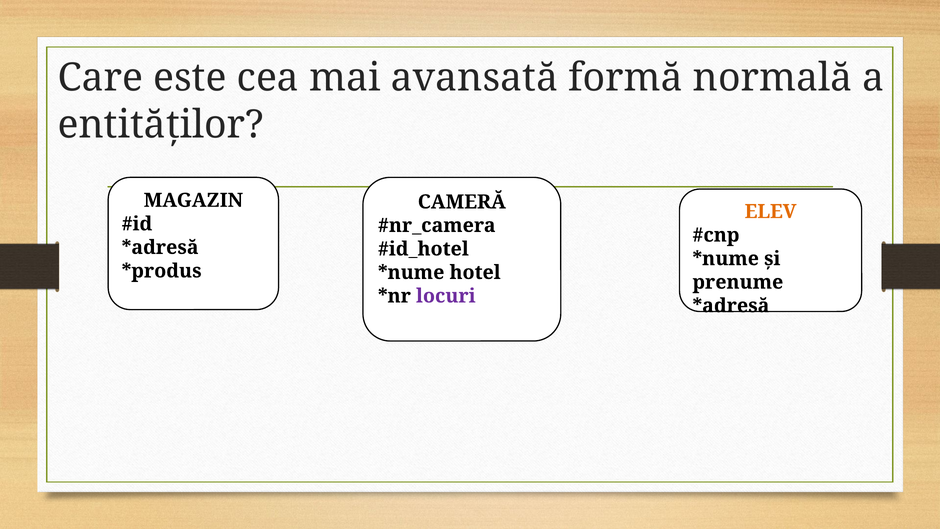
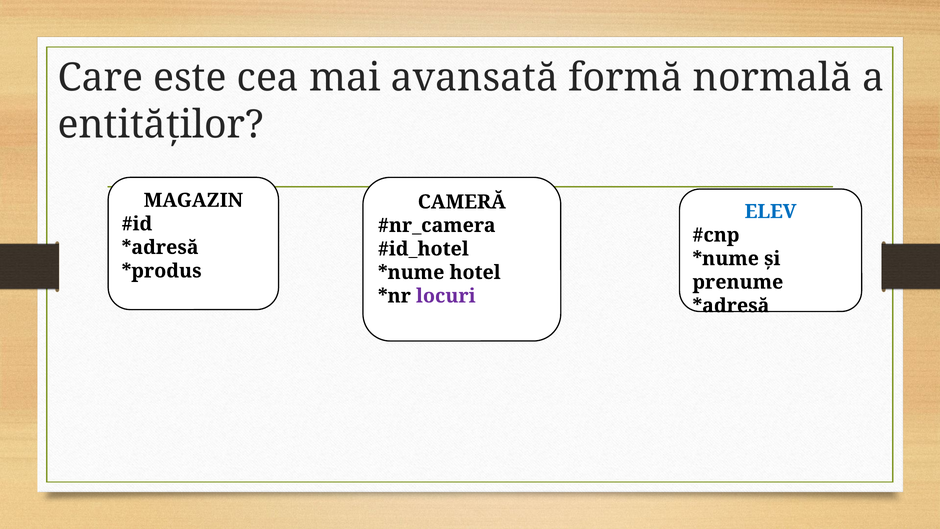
ELEV colour: orange -> blue
